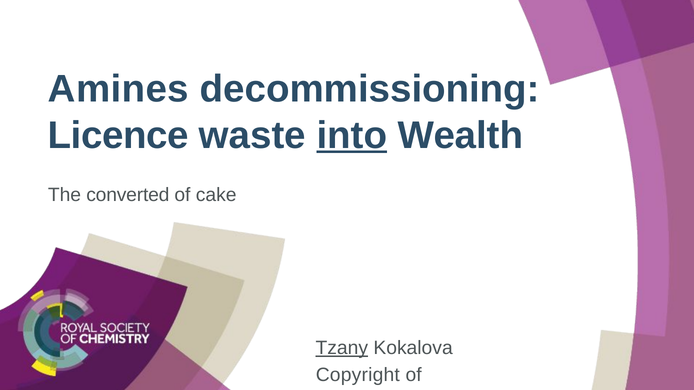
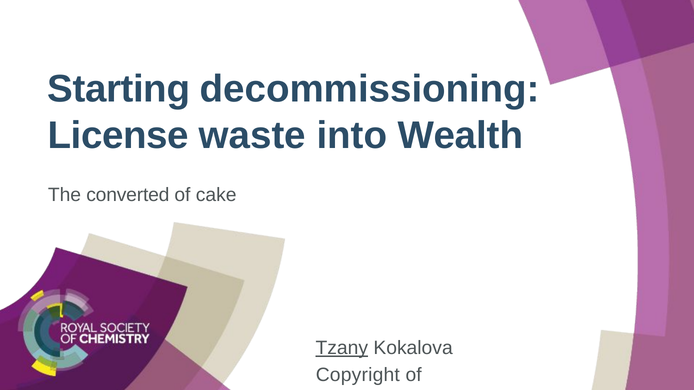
Amines: Amines -> Starting
Licence: Licence -> License
into underline: present -> none
